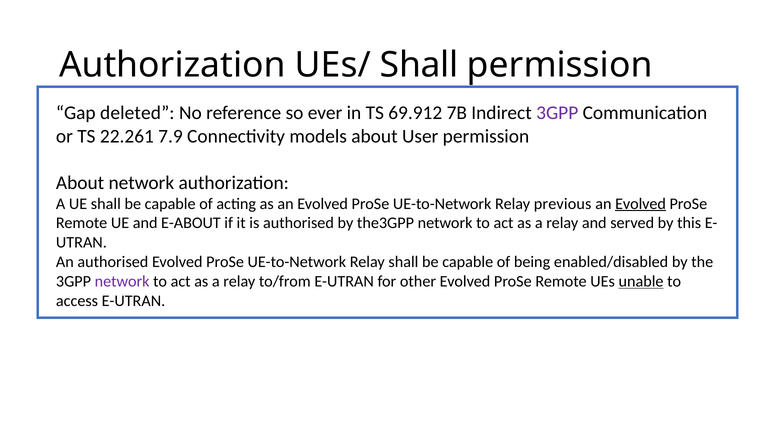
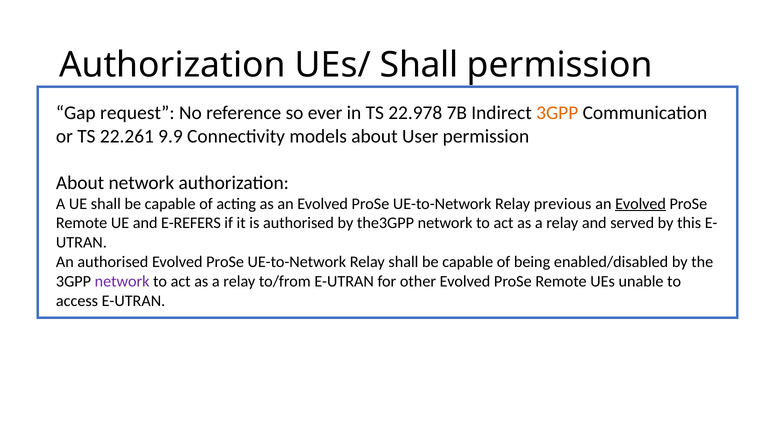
deleted: deleted -> request
69.912: 69.912 -> 22.978
3GPP at (557, 113) colour: purple -> orange
7.9: 7.9 -> 9.9
E-ABOUT: E-ABOUT -> E-REFERS
unable underline: present -> none
